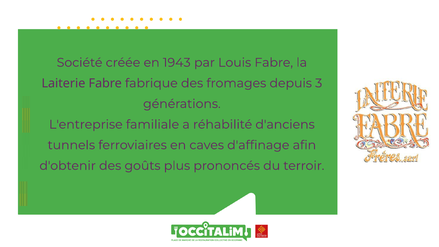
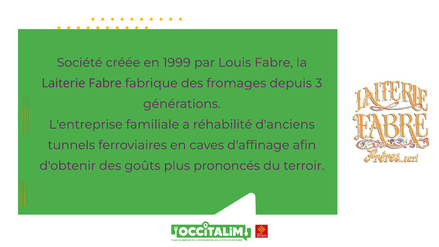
1943: 1943 -> 1999
